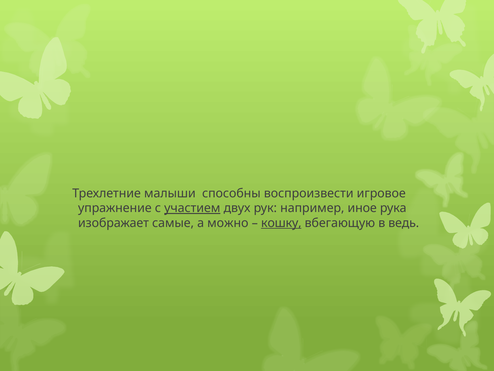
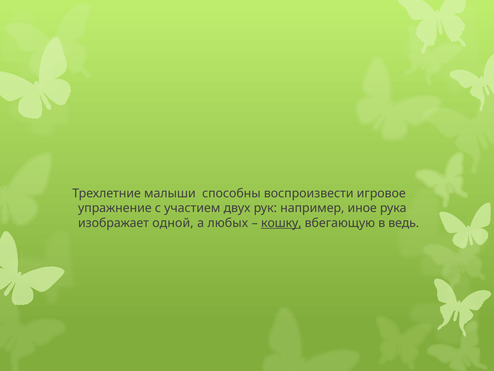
участием underline: present -> none
самые: самые -> одной
можно: можно -> любых
